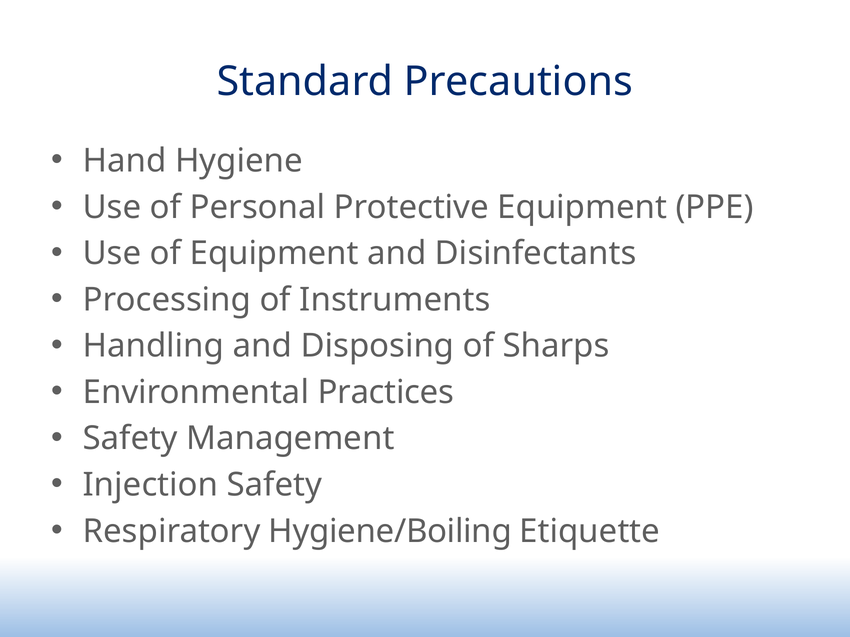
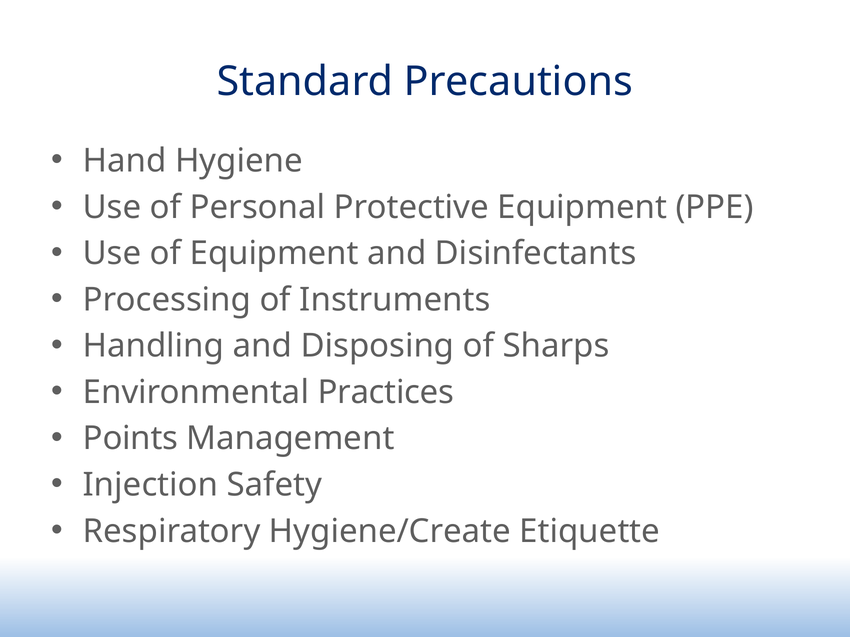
Safety at (130, 439): Safety -> Points
Hygiene/Boiling: Hygiene/Boiling -> Hygiene/Create
